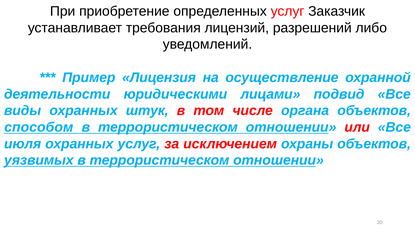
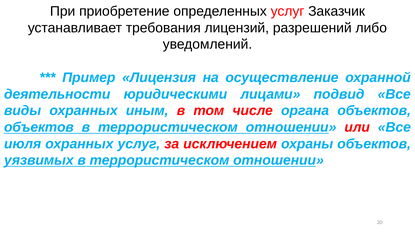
штук: штук -> иным
способом at (39, 127): способом -> объектов
